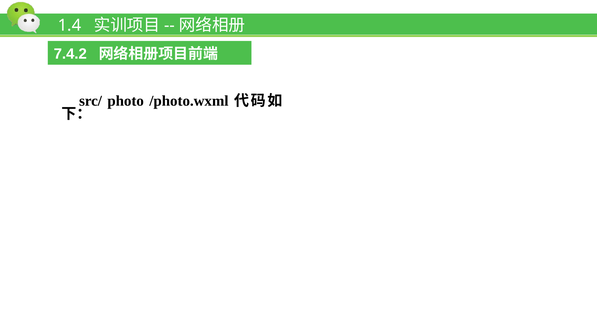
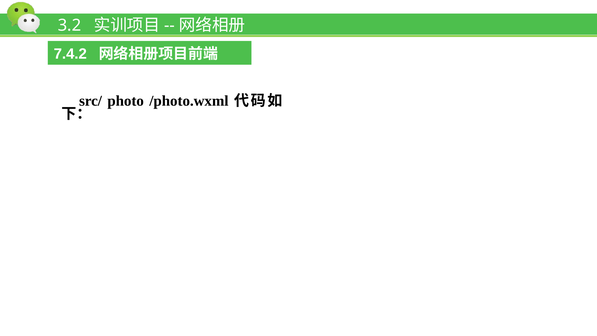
1.4: 1.4 -> 3.2
